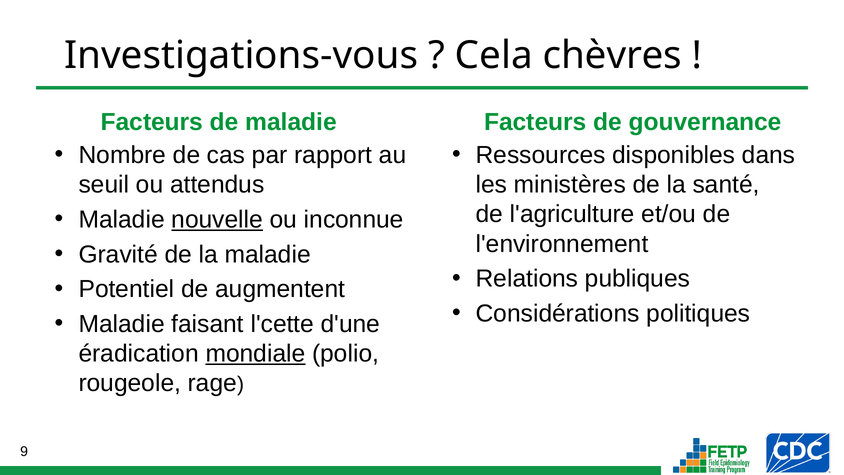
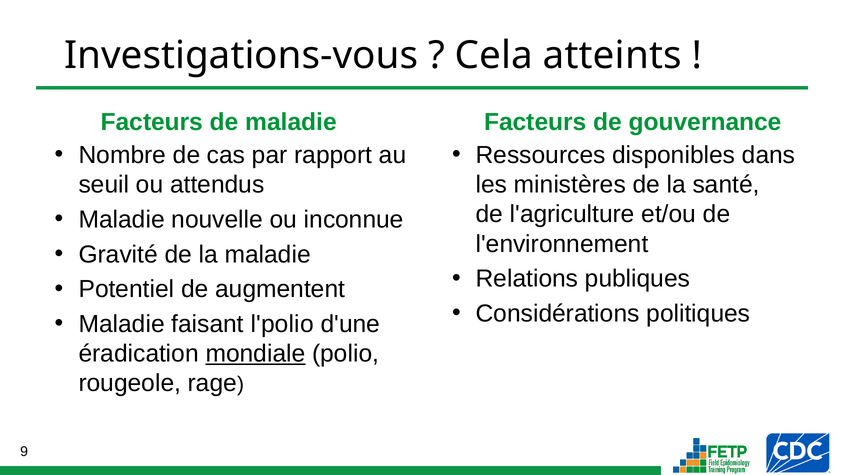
chèvres: chèvres -> atteints
nouvelle underline: present -> none
l'cette: l'cette -> l'polio
